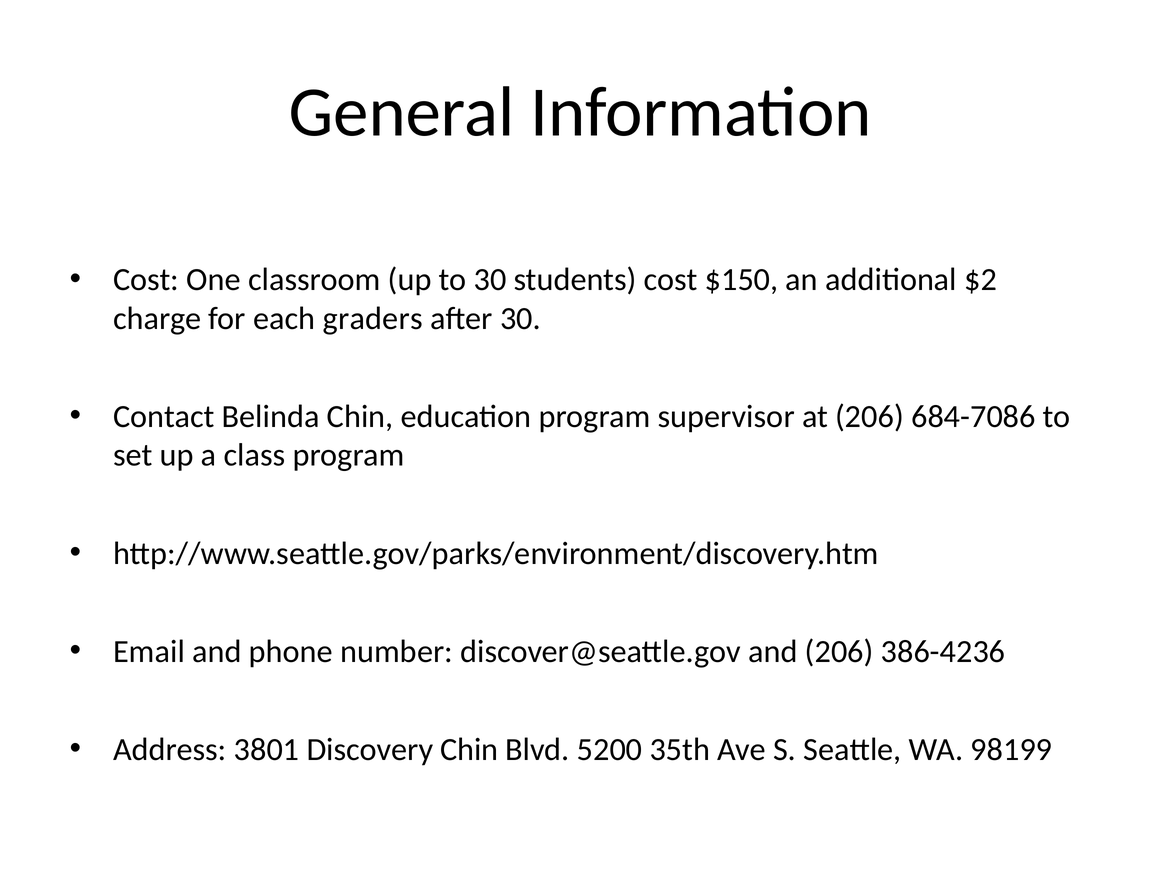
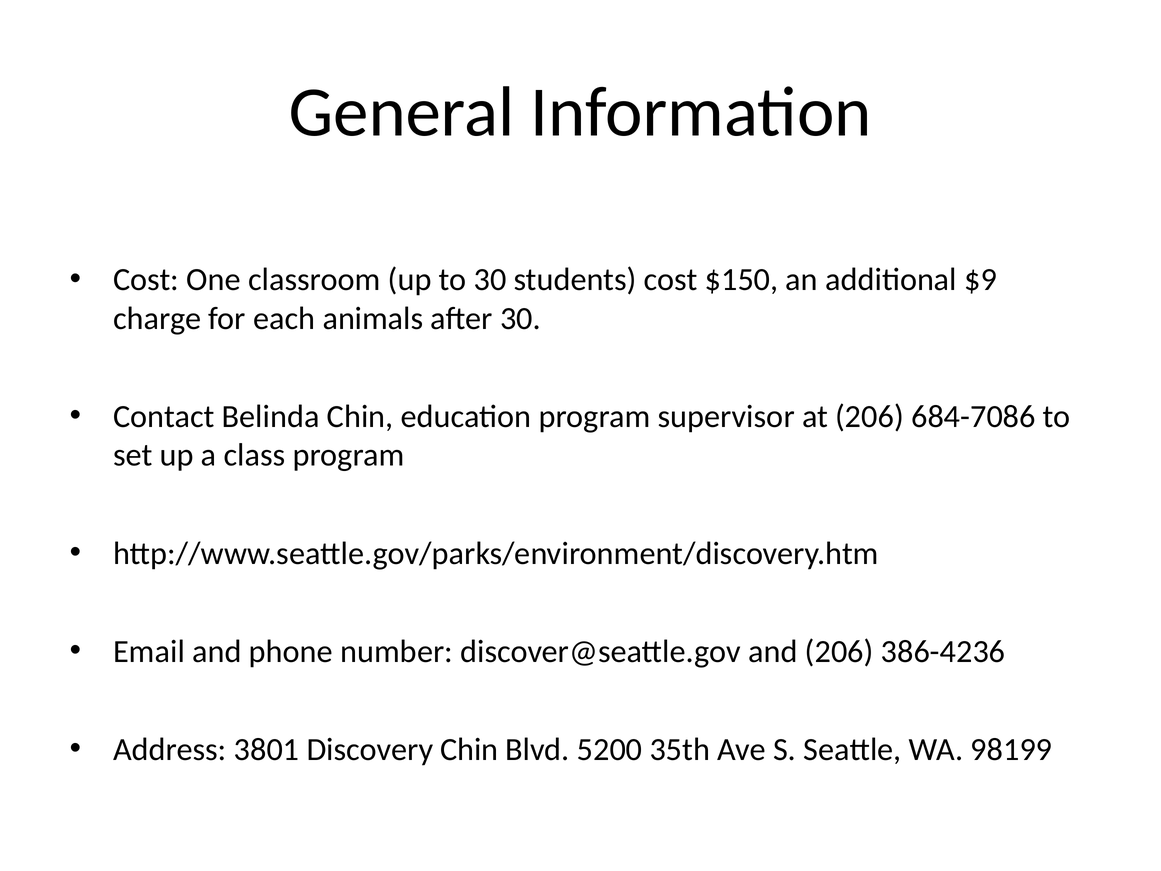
$2: $2 -> $9
graders: graders -> animals
